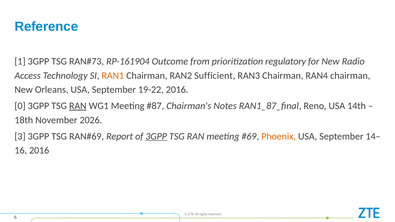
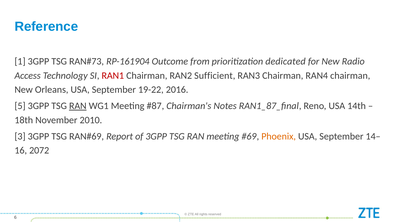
regulatory: regulatory -> dedicated
RAN1 colour: orange -> red
0: 0 -> 5
2026: 2026 -> 2010
3GPP at (156, 136) underline: present -> none
2016 at (39, 151): 2016 -> 2072
